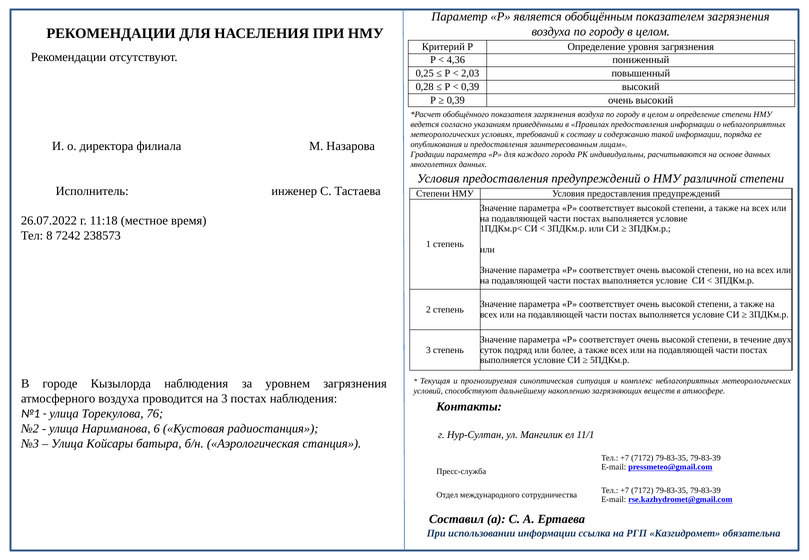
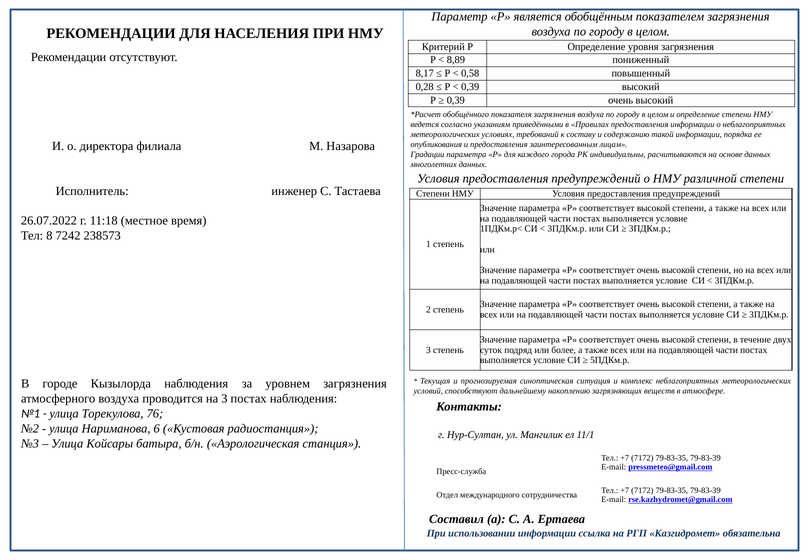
4,36: 4,36 -> 8,89
0,25: 0,25 -> 8,17
2,03: 2,03 -> 0,58
